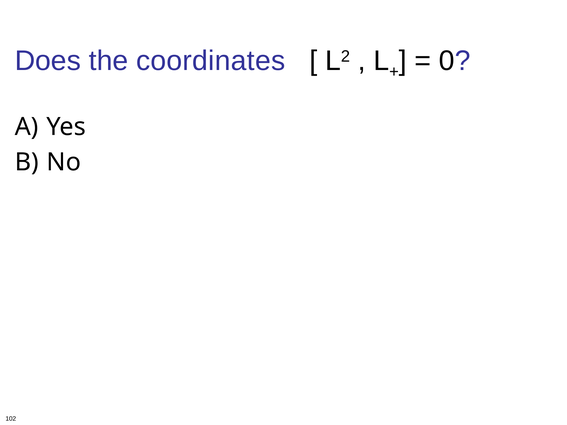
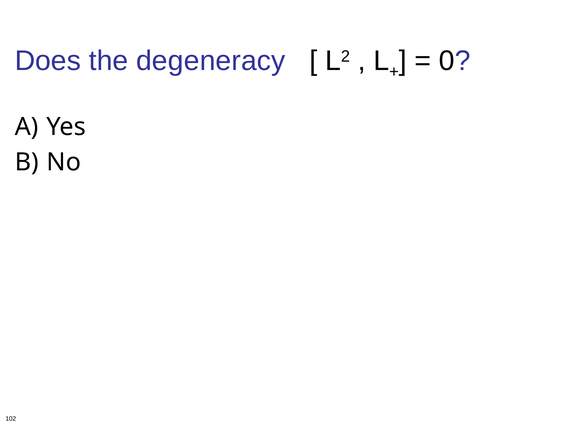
coordinates: coordinates -> degeneracy
